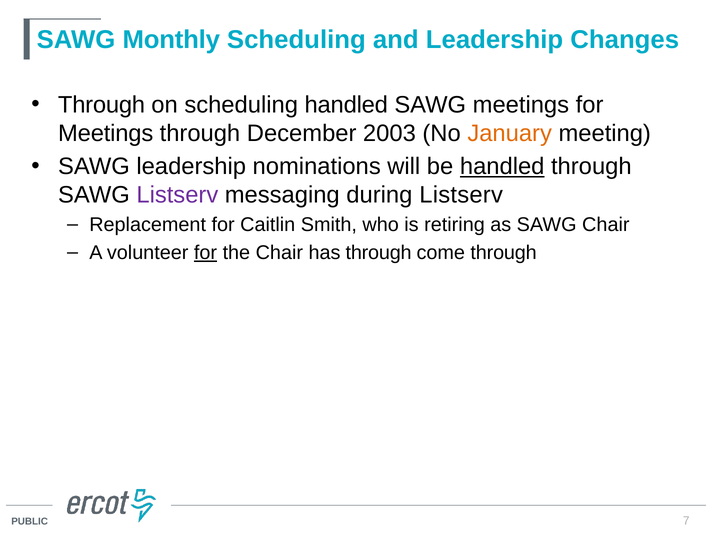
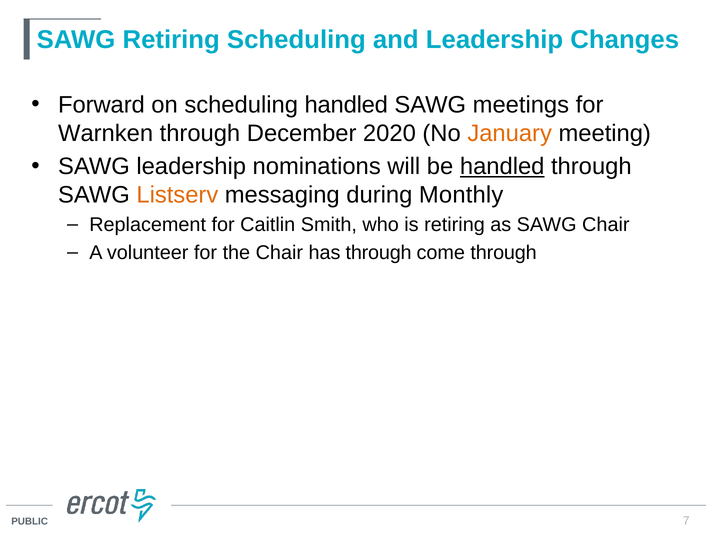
SAWG Monthly: Monthly -> Retiring
Through at (102, 105): Through -> Forward
Meetings at (106, 133): Meetings -> Warnken
2003: 2003 -> 2020
Listserv at (177, 195) colour: purple -> orange
during Listserv: Listserv -> Monthly
for at (206, 253) underline: present -> none
